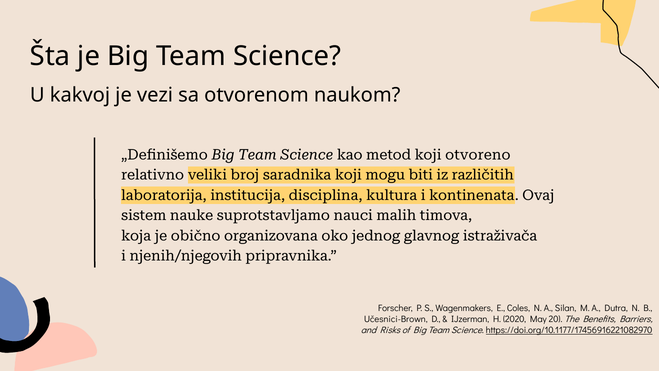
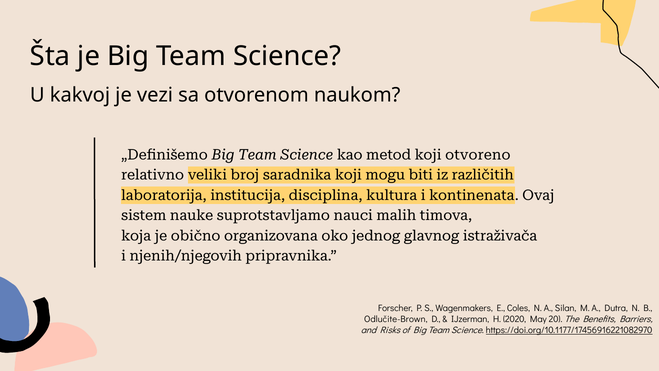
Učesnici-Brown: Učesnici-Brown -> Odlučite-Brown
